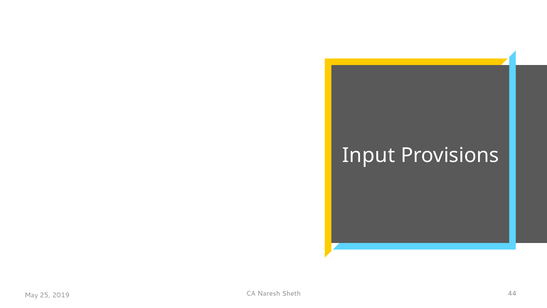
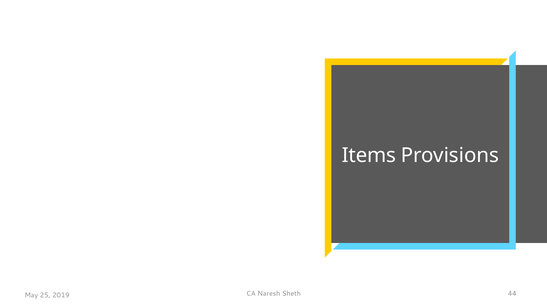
Input: Input -> Items
